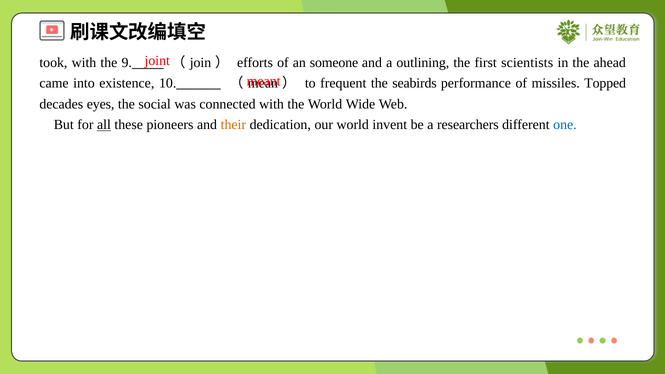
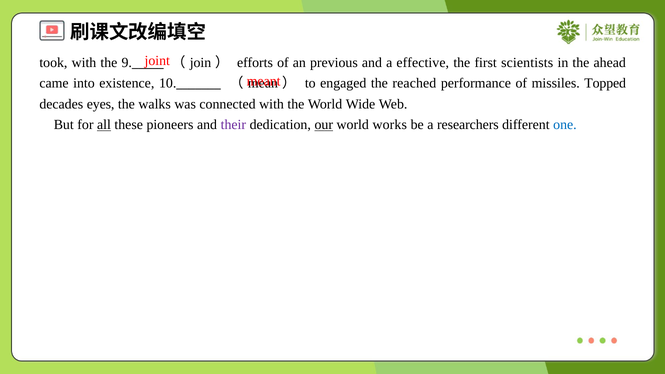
someone: someone -> previous
outlining: outlining -> effective
frequent: frequent -> engaged
seabirds: seabirds -> reached
social: social -> walks
their colour: orange -> purple
our underline: none -> present
invent: invent -> works
